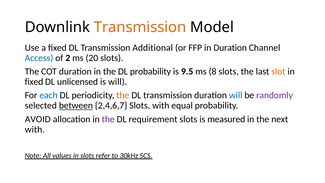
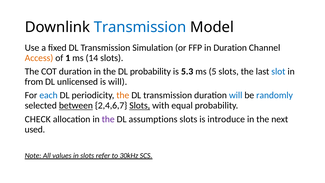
Transmission at (140, 27) colour: orange -> blue
Additional: Additional -> Simulation
Access colour: blue -> orange
2: 2 -> 1
20: 20 -> 14
9.5: 9.5 -> 5.3
8: 8 -> 5
slot colour: orange -> blue
fixed at (34, 82): fixed -> from
randomly colour: purple -> blue
Slots at (140, 105) underline: none -> present
AVOID: AVOID -> CHECK
requirement: requirement -> assumptions
measured: measured -> introduce
with at (35, 129): with -> used
